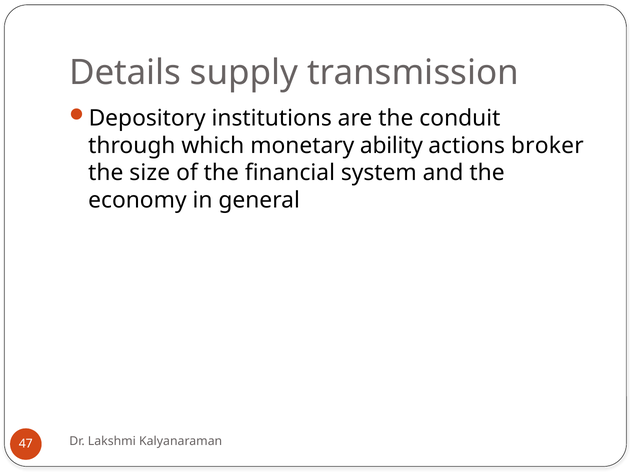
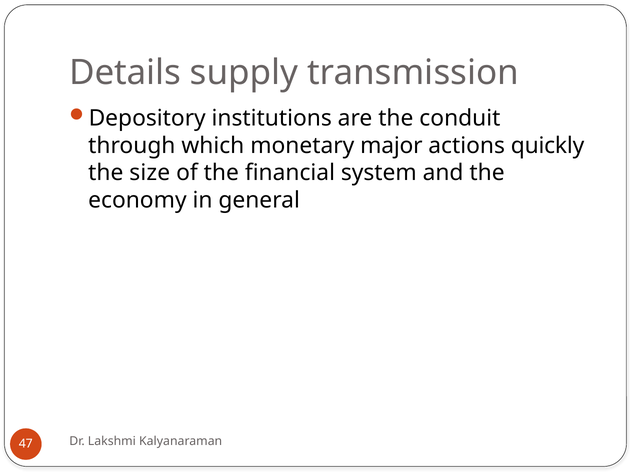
ability: ability -> major
broker: broker -> quickly
